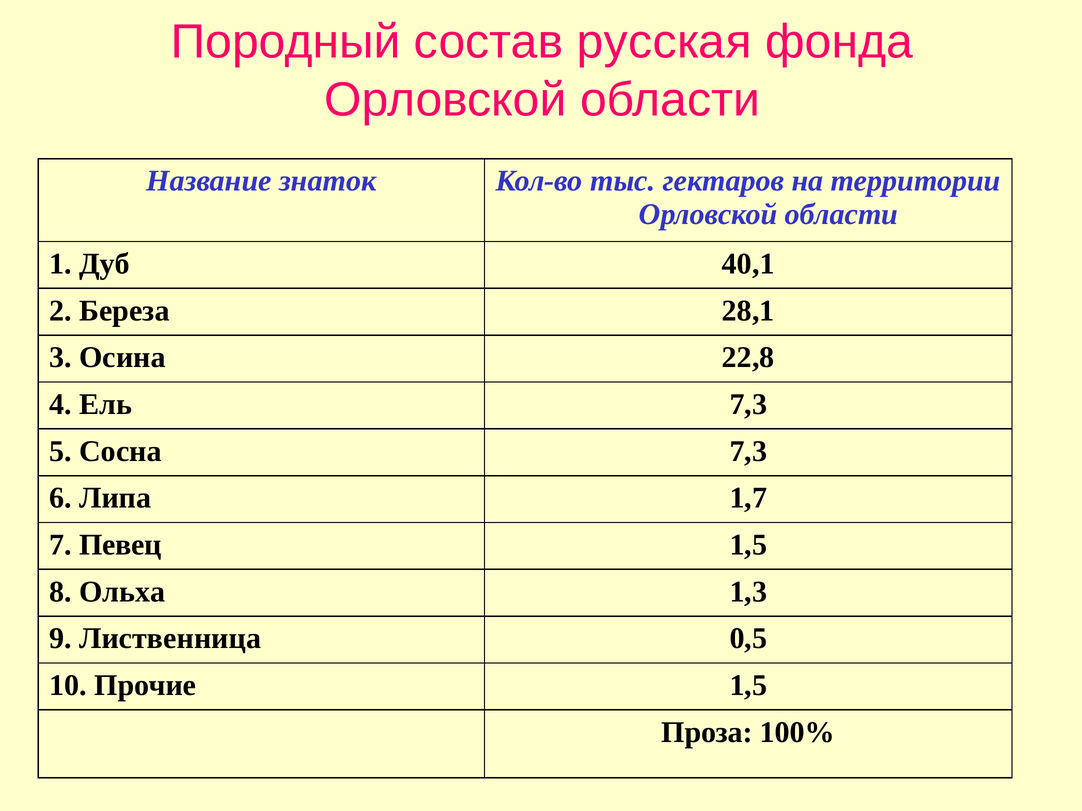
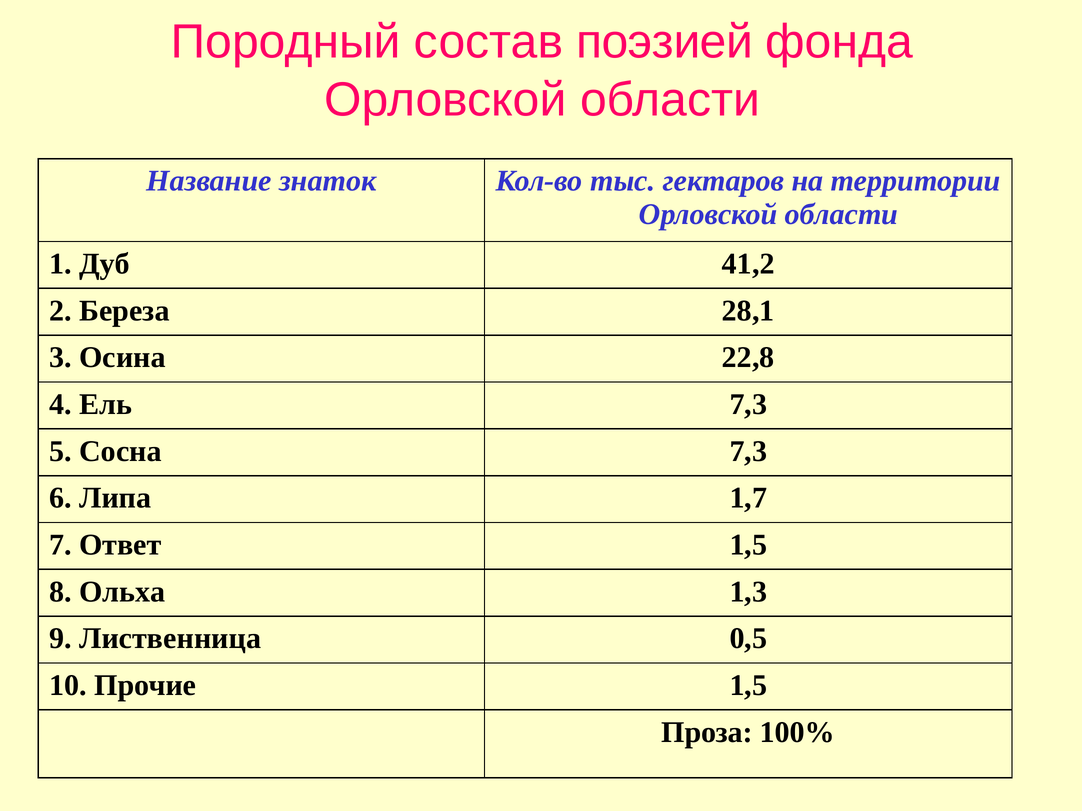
русская: русская -> поэзией
40,1: 40,1 -> 41,2
Певец: Певец -> Ответ
